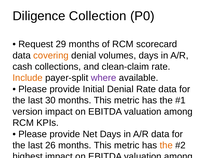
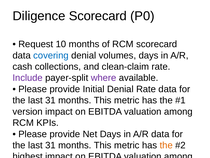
Diligence Collection: Collection -> Scorecard
29: 29 -> 10
covering colour: orange -> blue
Include colour: orange -> purple
30 at (50, 100): 30 -> 31
26 at (50, 145): 26 -> 31
